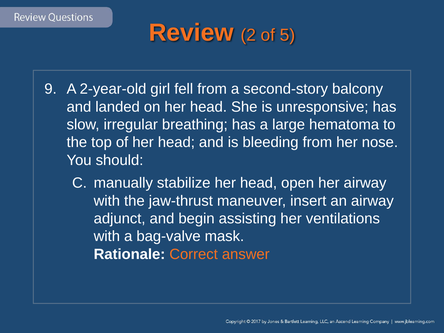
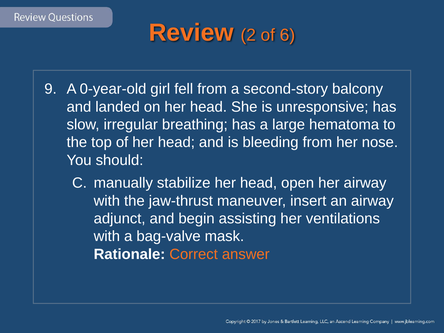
5: 5 -> 6
2-year-old: 2-year-old -> 0-year-old
